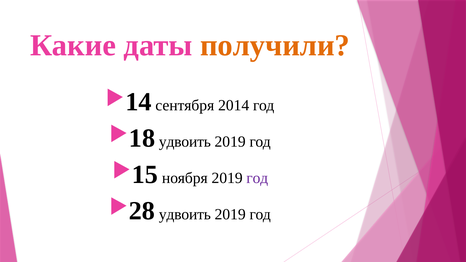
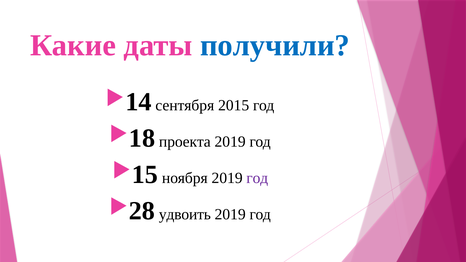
получили colour: orange -> blue
2014: 2014 -> 2015
удвоить at (185, 142): удвоить -> проекта
